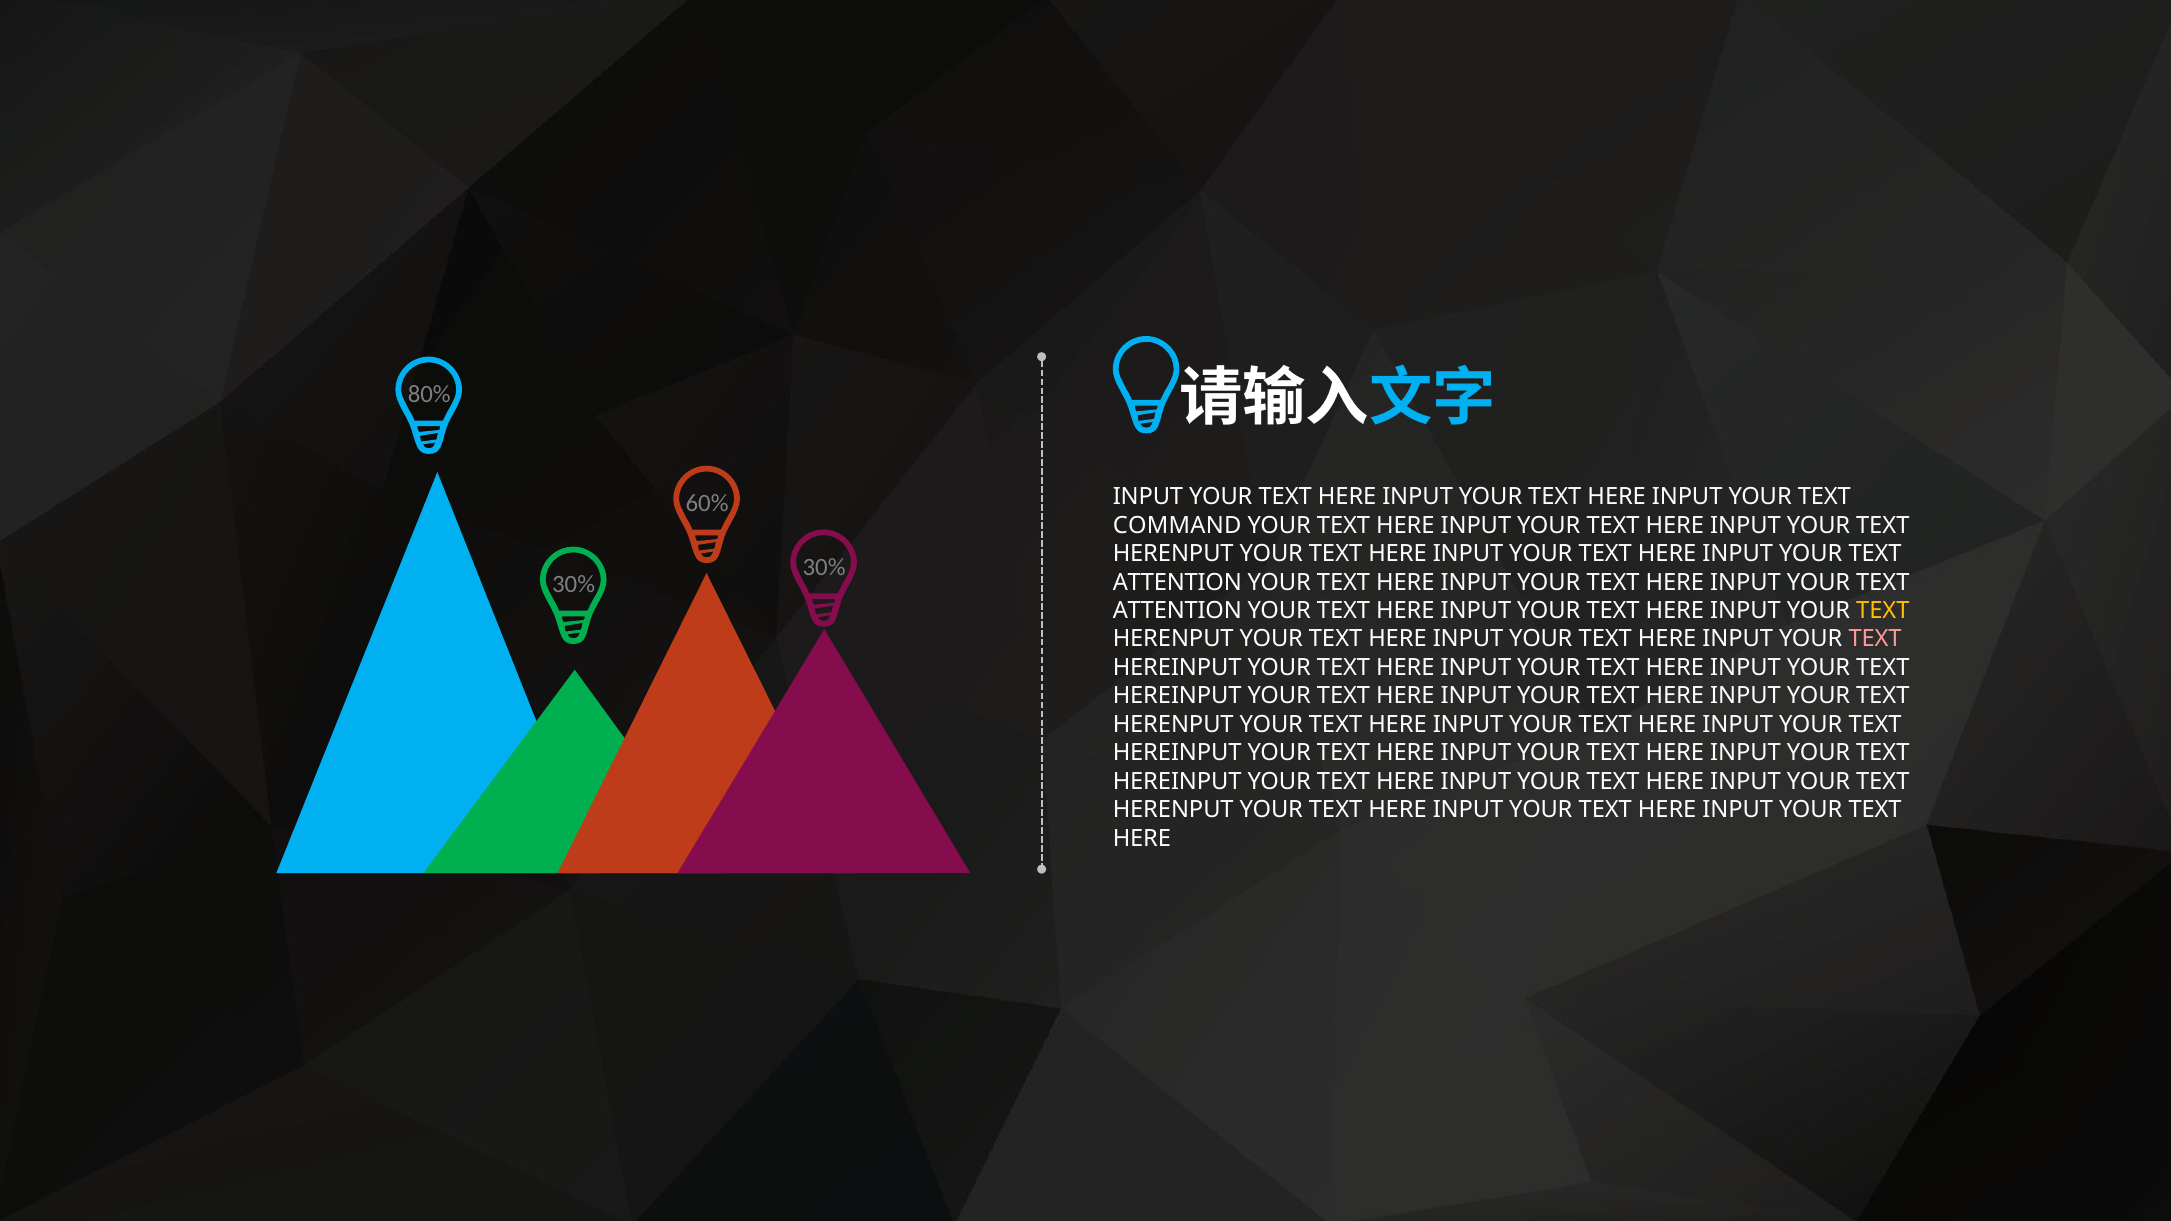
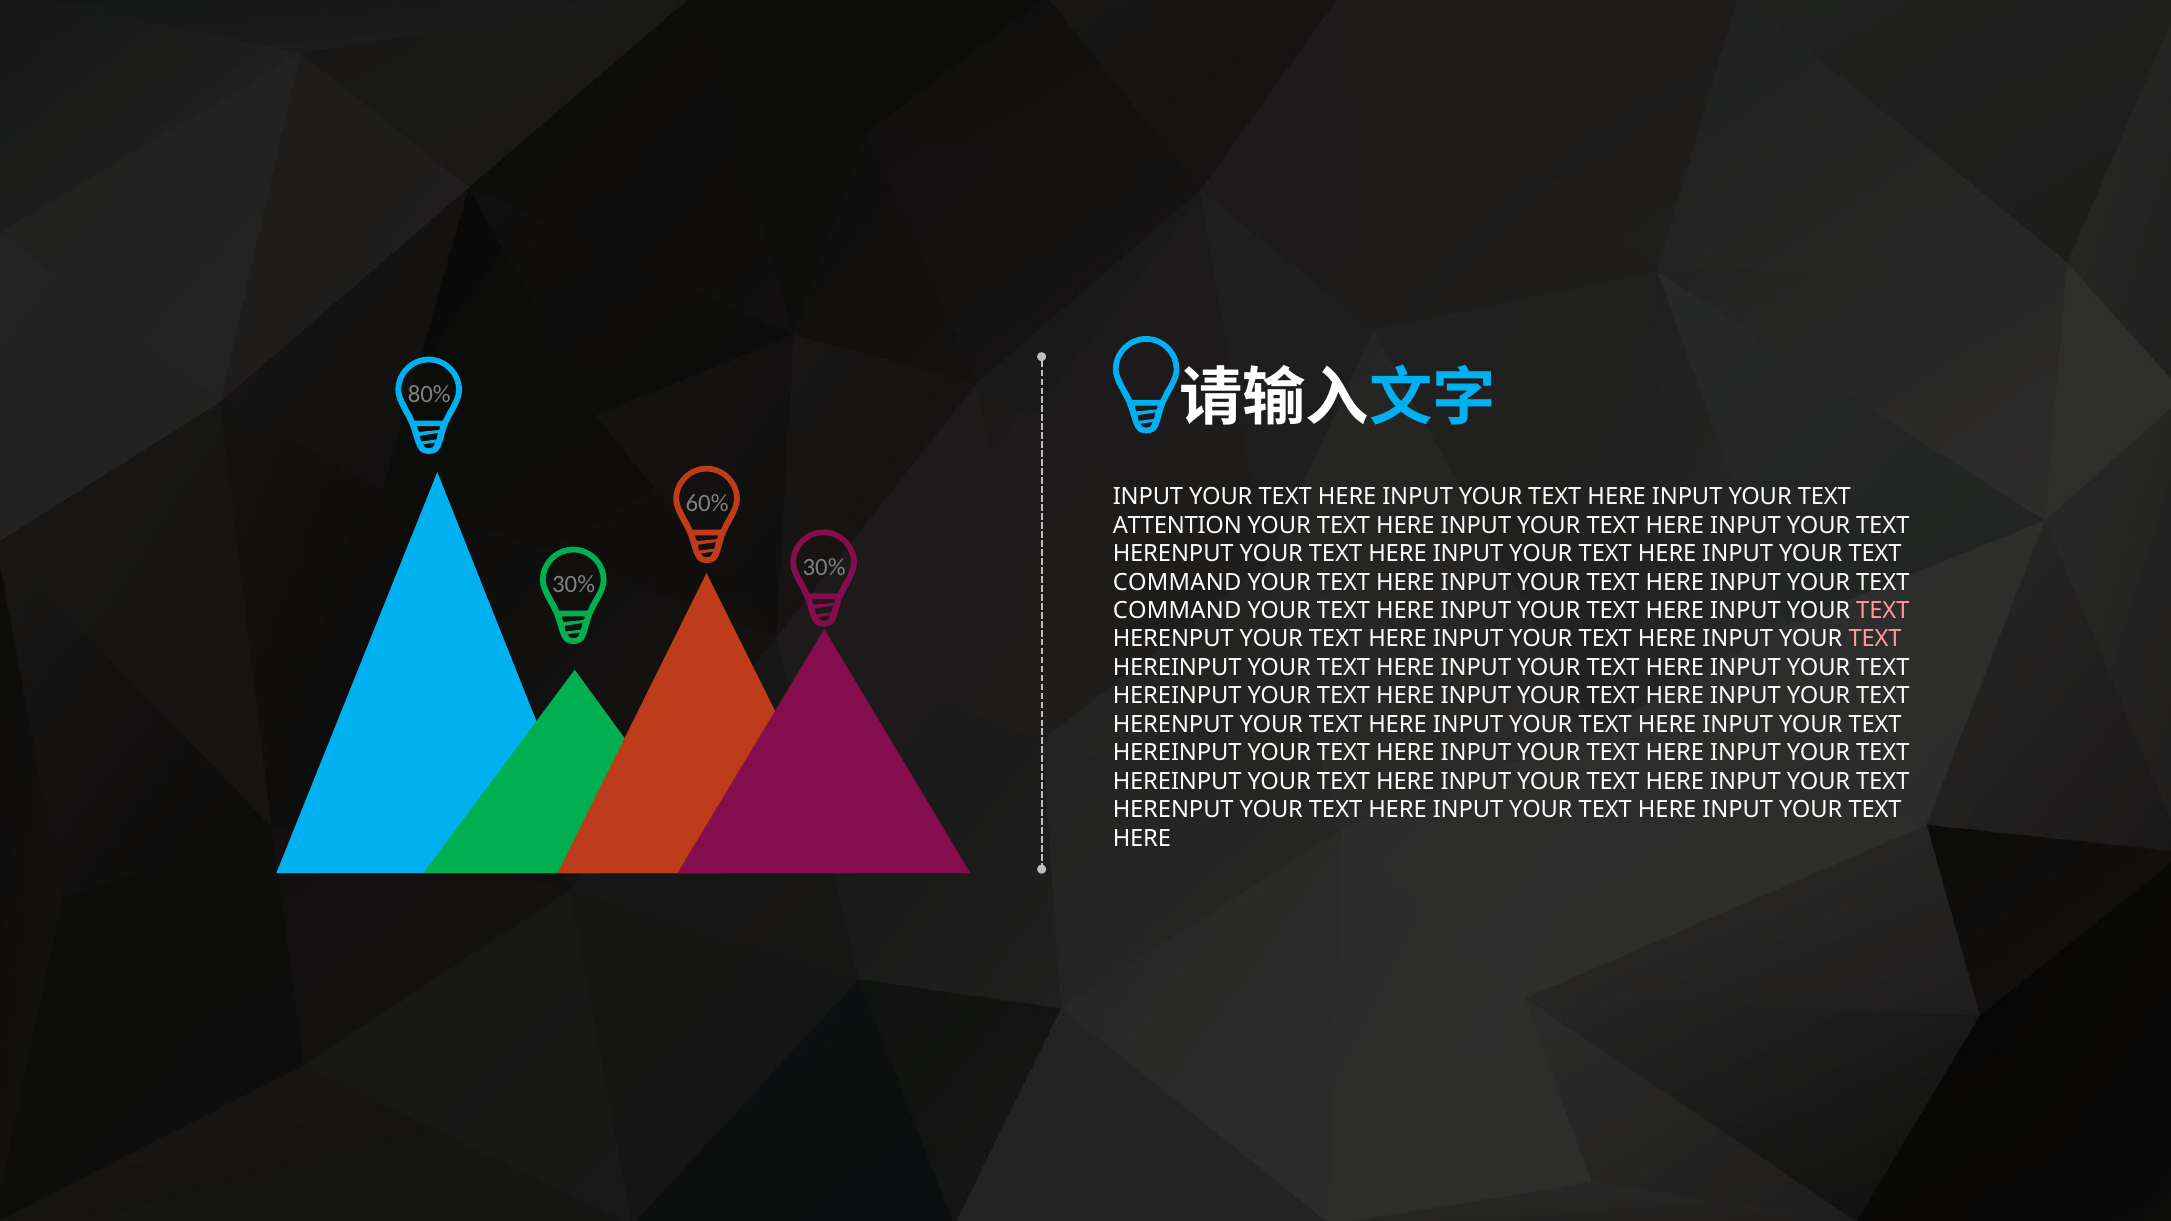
COMMAND: COMMAND -> ATTENTION
ATTENTION at (1177, 582): ATTENTION -> COMMAND
ATTENTION at (1177, 611): ATTENTION -> COMMAND
TEXT at (1883, 611) colour: yellow -> pink
